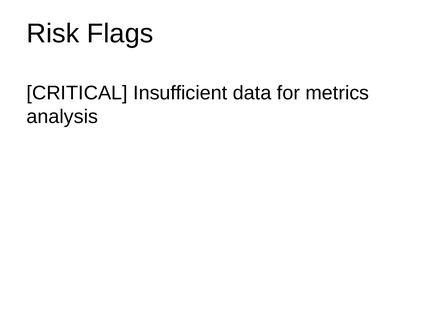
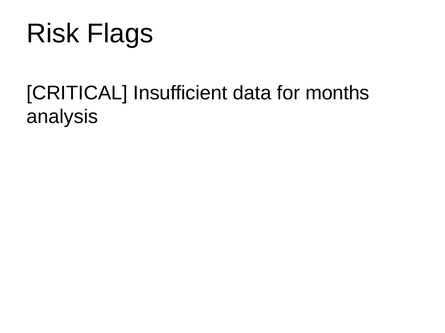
metrics: metrics -> months
